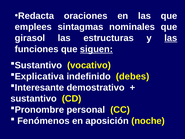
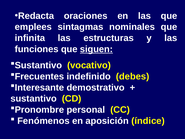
girasol: girasol -> infinita
las at (171, 38) underline: present -> none
Explicativa: Explicativa -> Frecuentes
noche: noche -> índice
